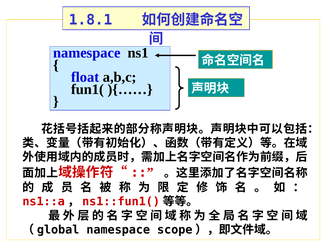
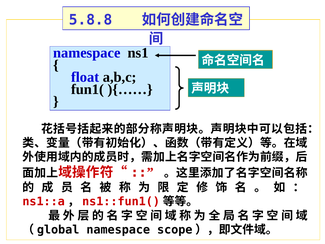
1.8.1: 1.8.1 -> 5.8.8
